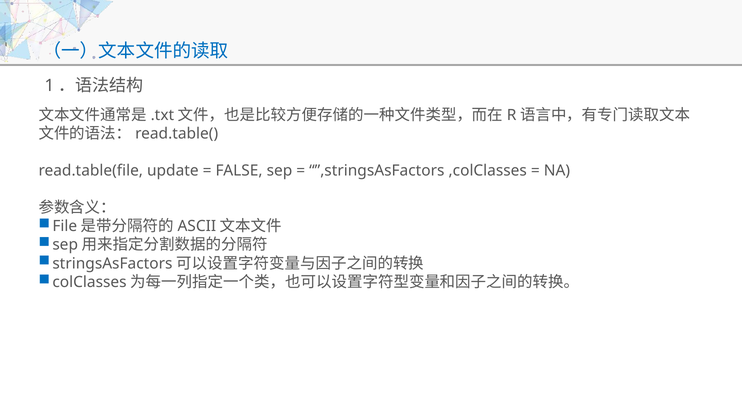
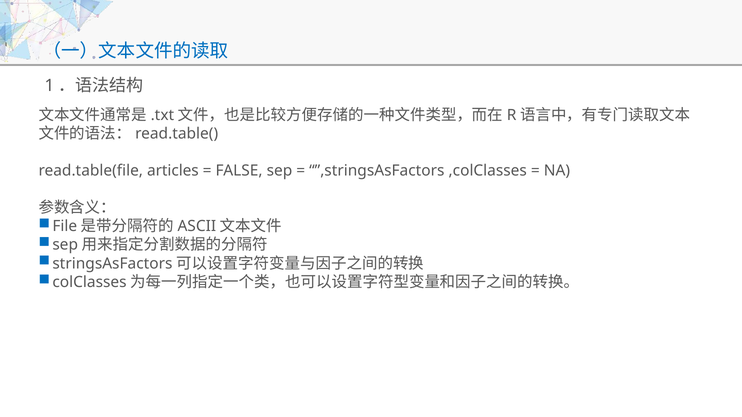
update: update -> articles
